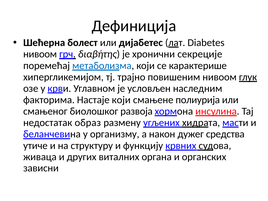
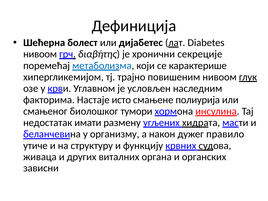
Настаје који: који -> исто
развоја: развоја -> тумори
образ: образ -> имати
средства: средства -> правило
